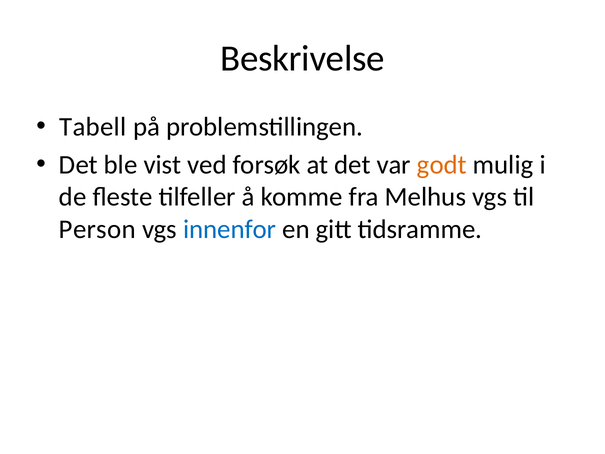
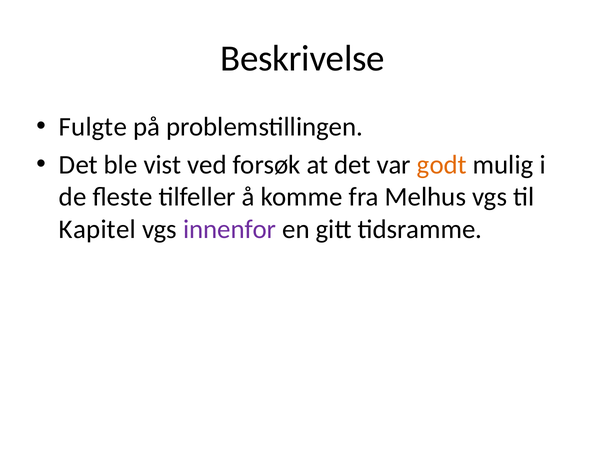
Tabell: Tabell -> Fulgte
Person: Person -> Kapitel
innenfor colour: blue -> purple
